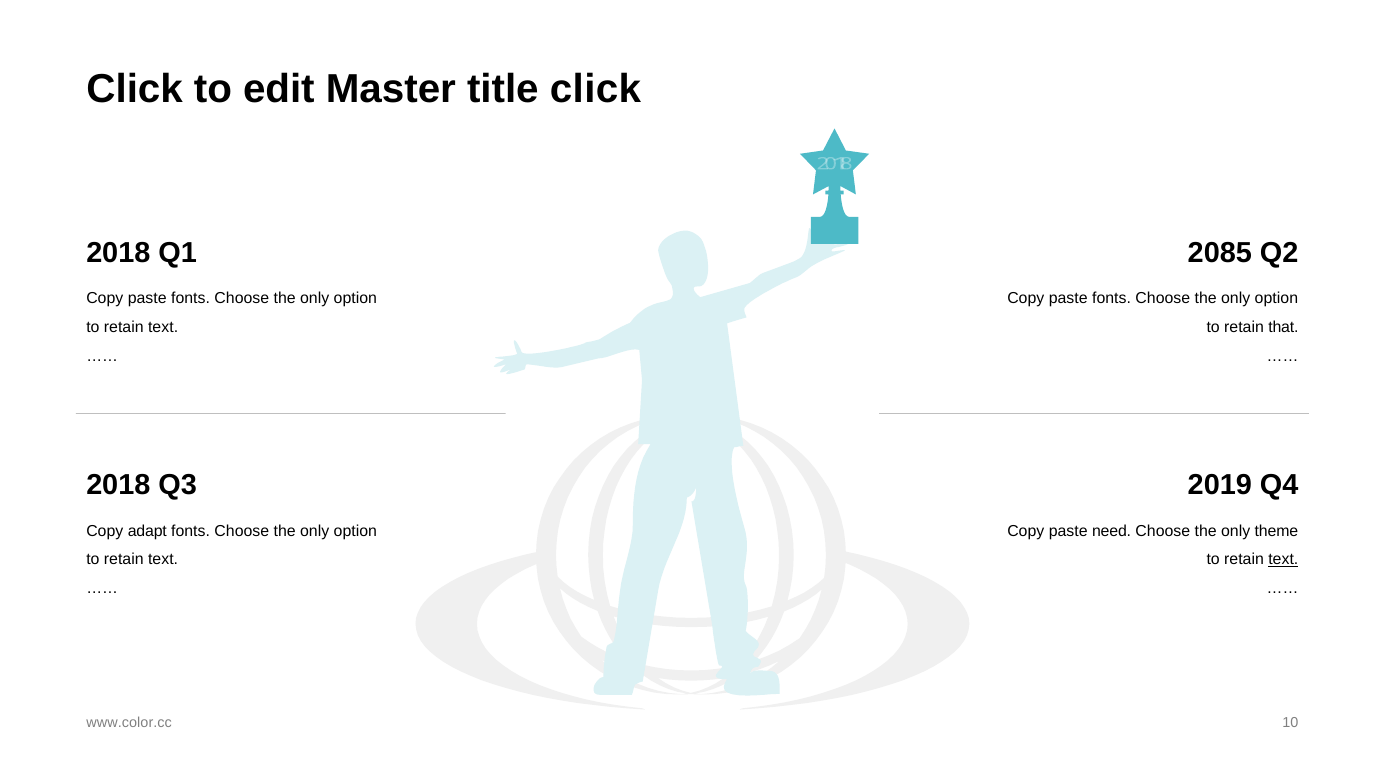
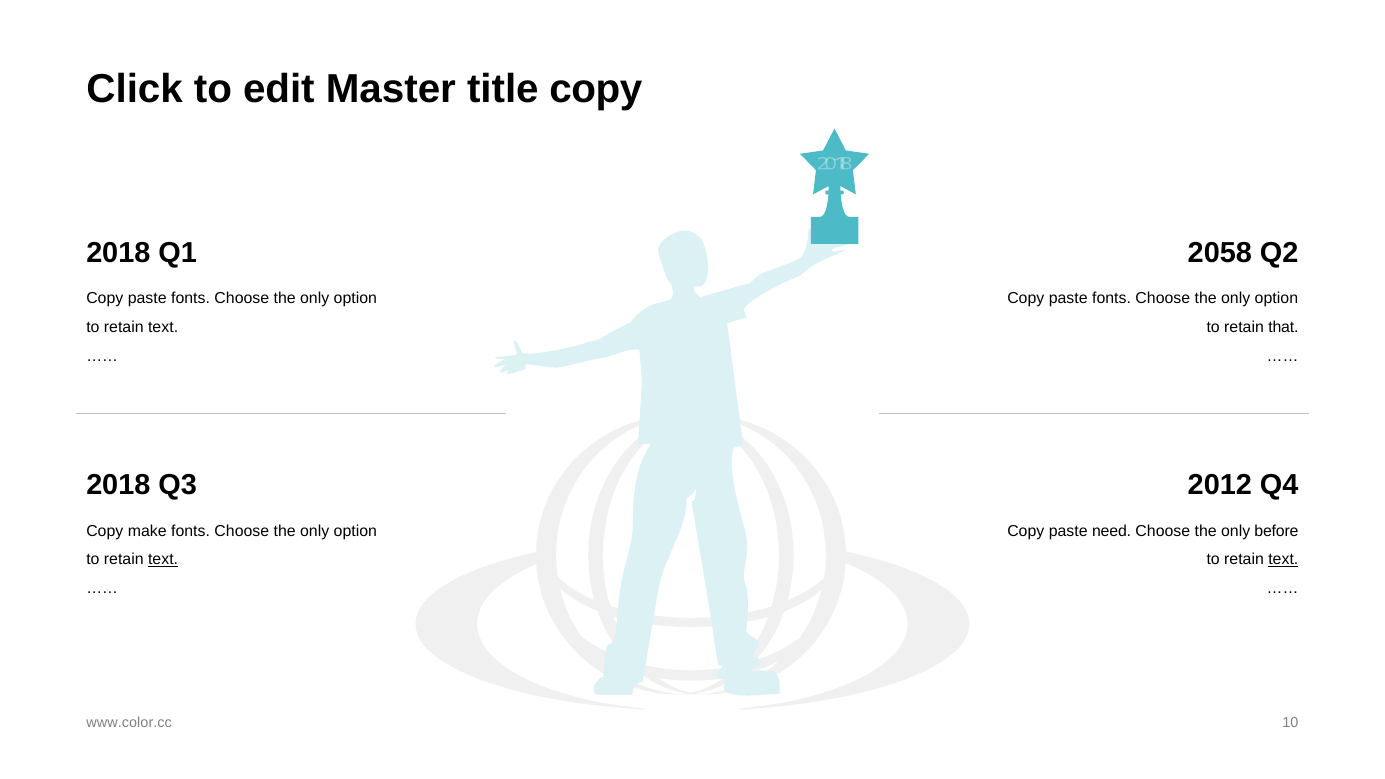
title click: click -> copy
2085: 2085 -> 2058
2019: 2019 -> 2012
adapt: adapt -> make
theme: theme -> before
text at (163, 560) underline: none -> present
